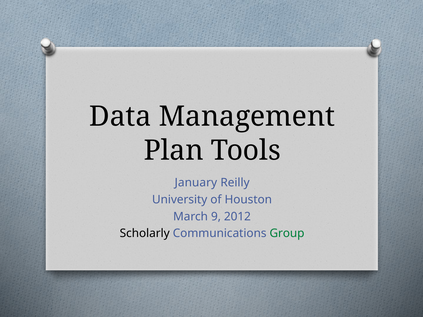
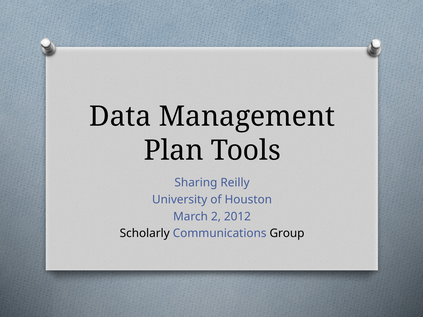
January: January -> Sharing
9: 9 -> 2
Group colour: green -> black
